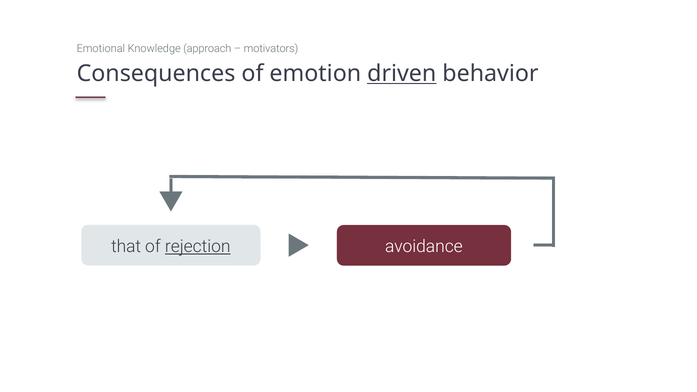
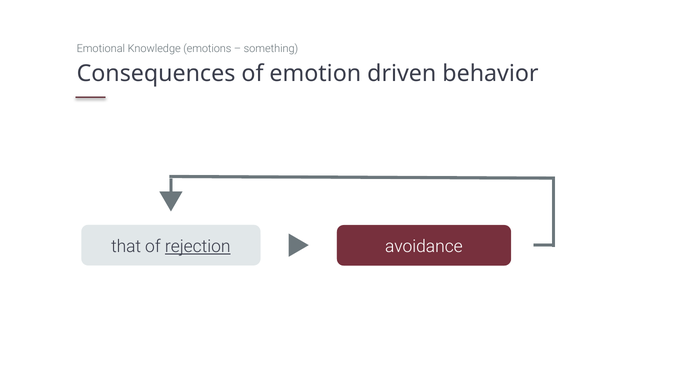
approach: approach -> emotions
motivators: motivators -> something
driven underline: present -> none
